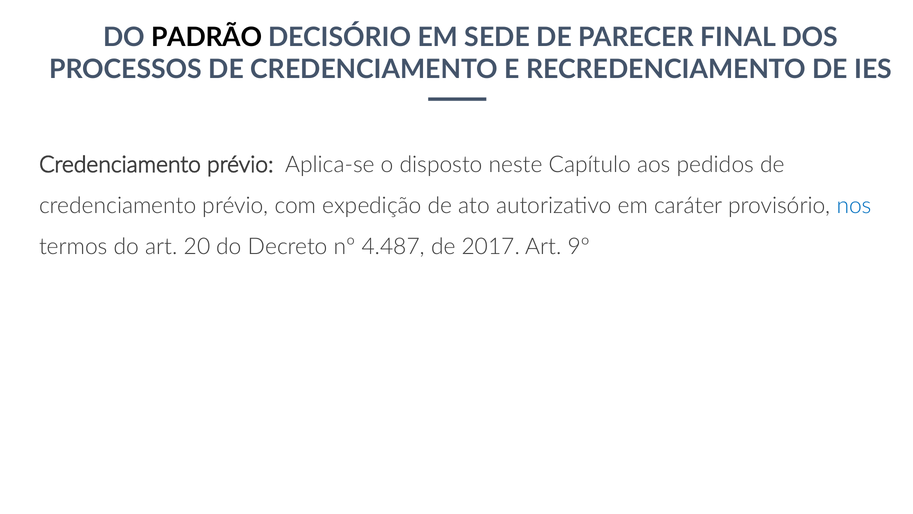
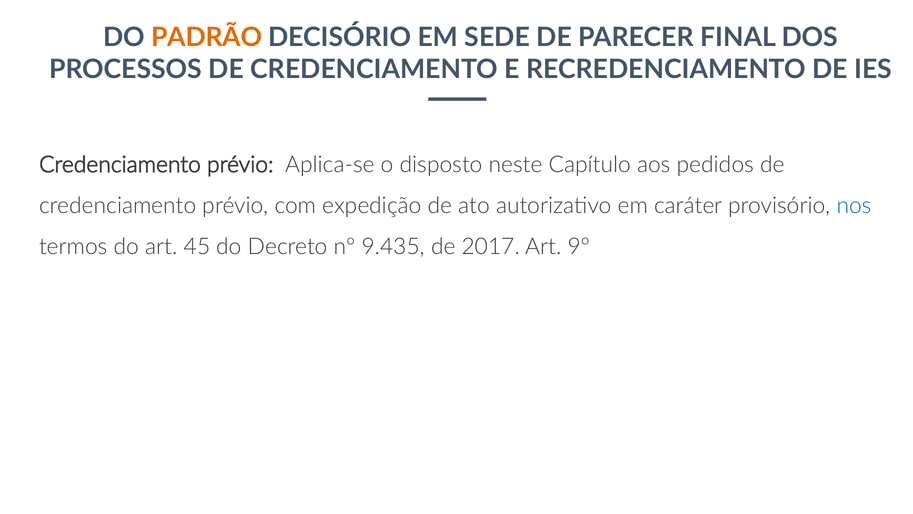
PADRÃO colour: black -> orange
20: 20 -> 45
4.487: 4.487 -> 9.435
